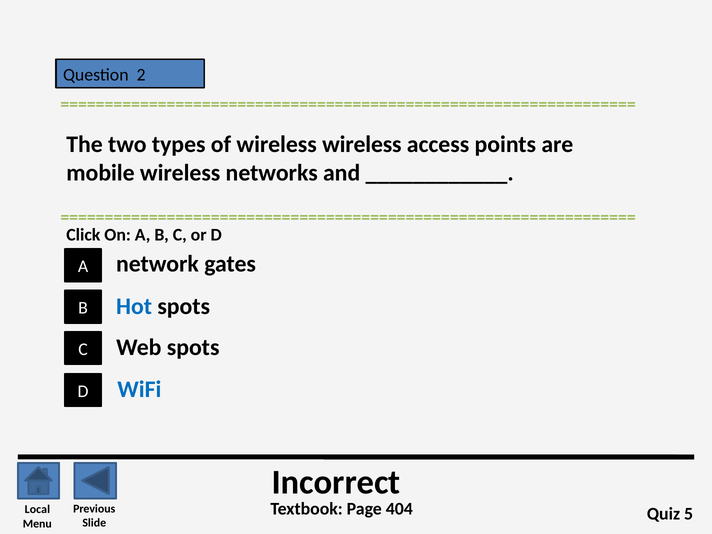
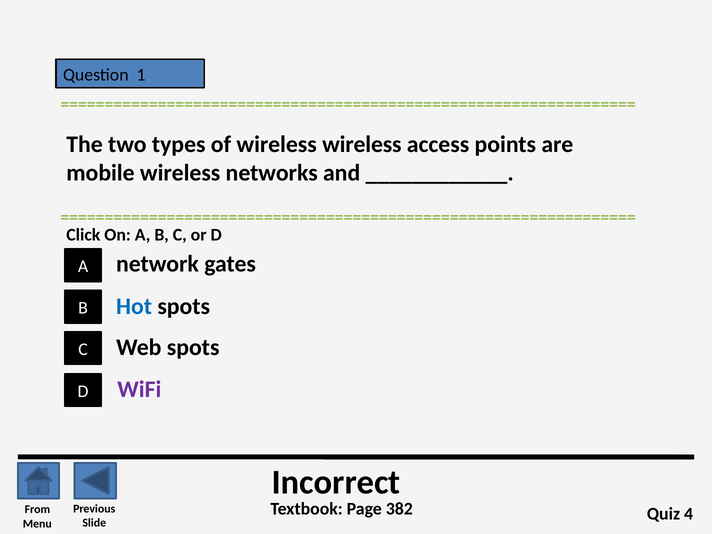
2: 2 -> 1
WiFi colour: blue -> purple
404: 404 -> 382
Local: Local -> From
5: 5 -> 4
